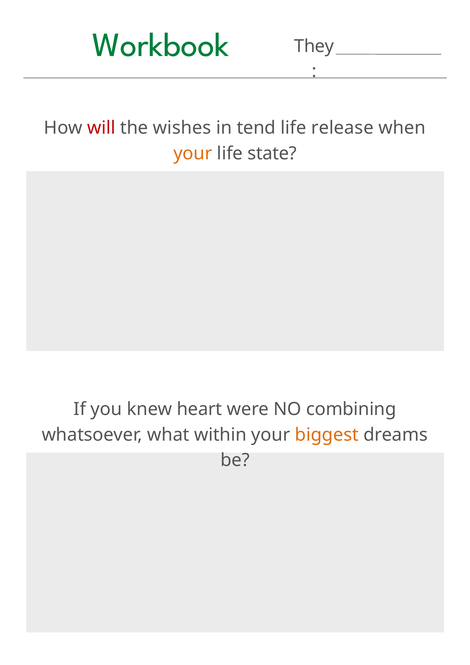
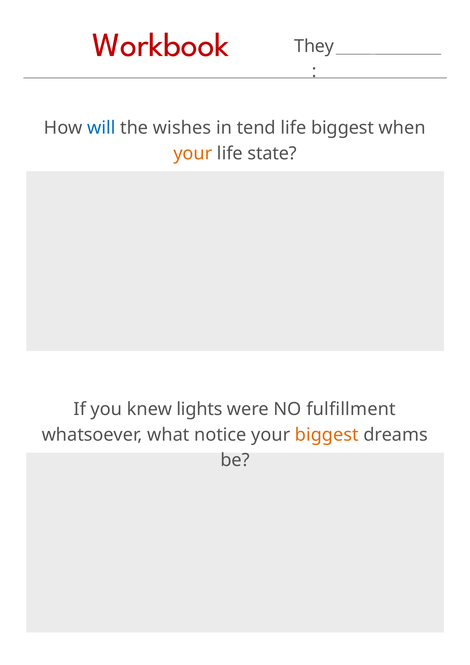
Workbook colour: green -> red
will colour: red -> blue
life release: release -> biggest
heart: heart -> lights
combining: combining -> fulfillment
within: within -> notice
